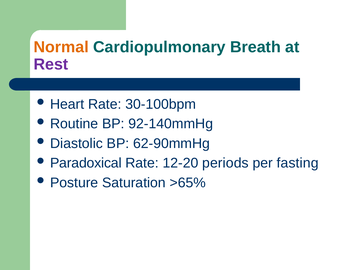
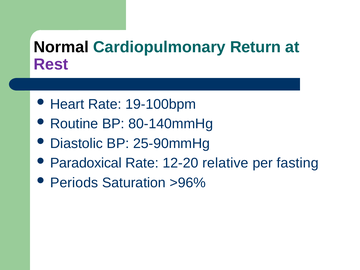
Normal colour: orange -> black
Breath: Breath -> Return
30-100bpm: 30-100bpm -> 19-100bpm
92-140mmHg: 92-140mmHg -> 80-140mmHg
62-90mmHg: 62-90mmHg -> 25-90mmHg
periods: periods -> relative
Posture: Posture -> Periods
>65%: >65% -> >96%
